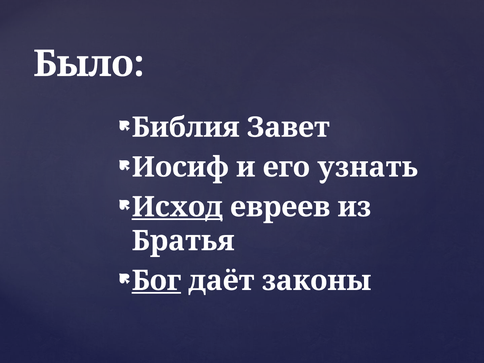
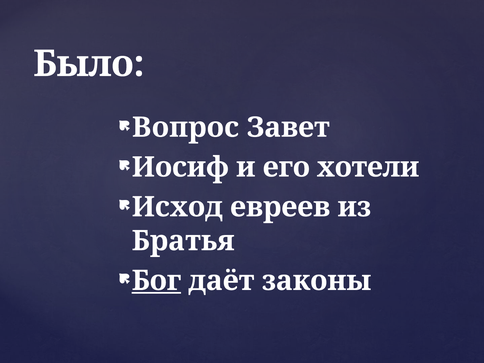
Библия: Библия -> Вопрос
узнать: узнать -> хотели
Исход underline: present -> none
